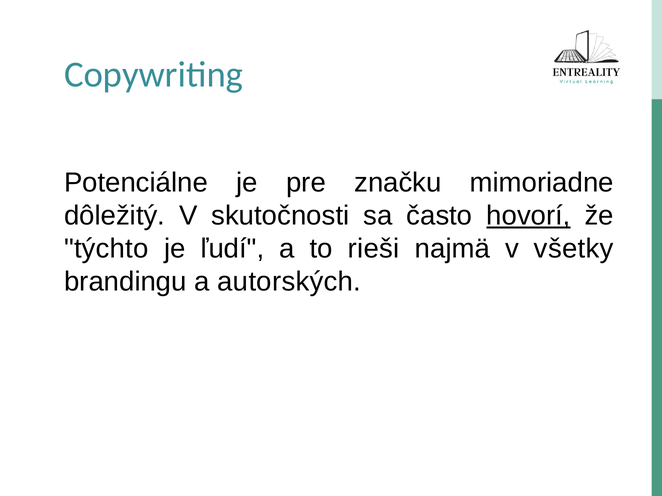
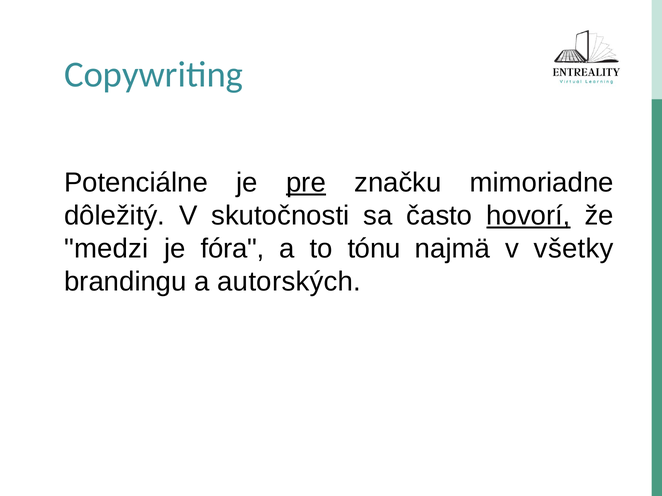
pre underline: none -> present
týchto: týchto -> medzi
ľudí: ľudí -> fóra
rieši: rieši -> tónu
